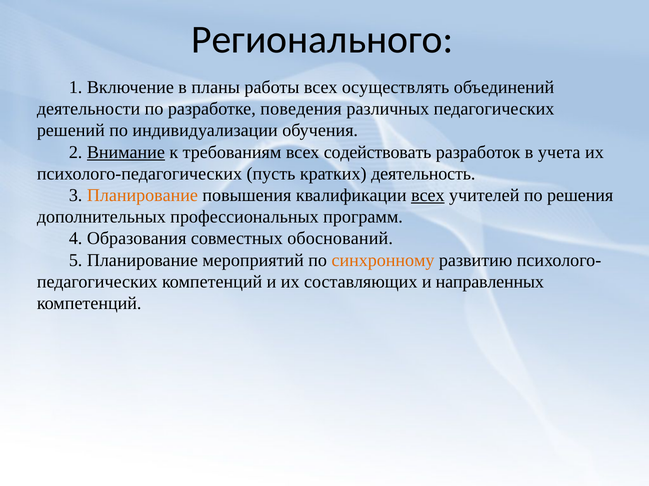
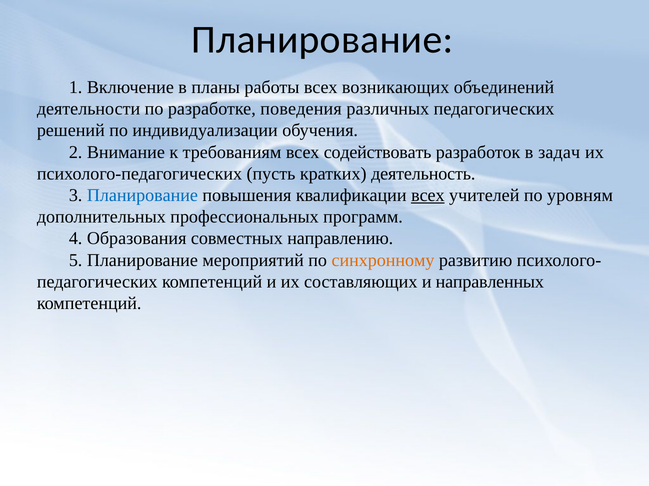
Регионального at (322, 40): Регионального -> Планирование
осуществлять: осуществлять -> возникающих
Внимание underline: present -> none
учета: учета -> задач
Планирование at (142, 196) colour: orange -> blue
решения: решения -> уровням
обоснований: обоснований -> направлению
